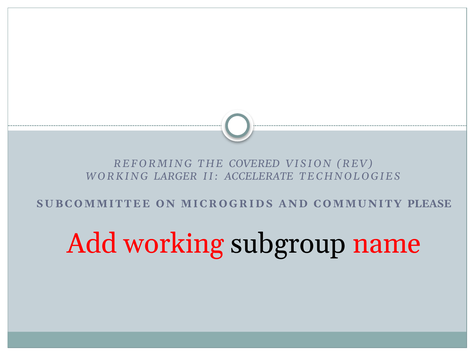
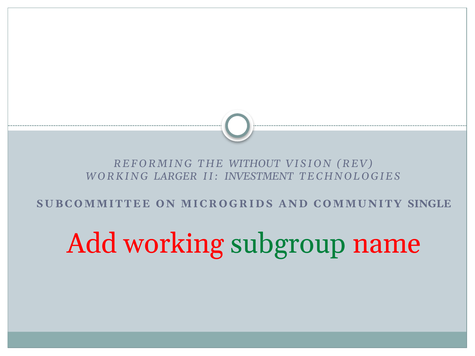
COVERED: COVERED -> WITHOUT
ACCELERATE: ACCELERATE -> INVESTMENT
PLEASE: PLEASE -> SINGLE
subgroup colour: black -> green
